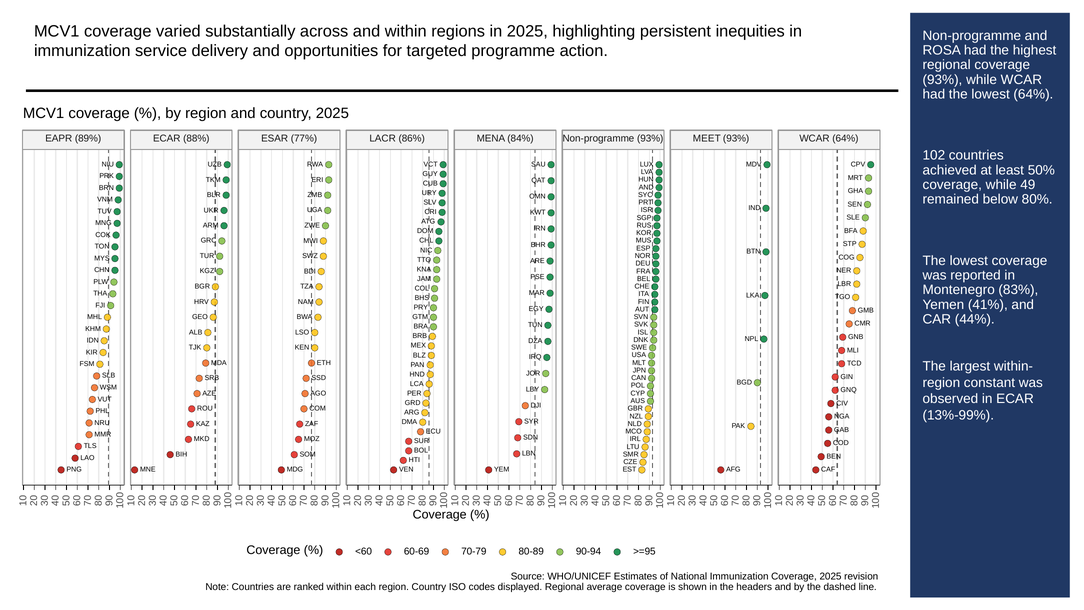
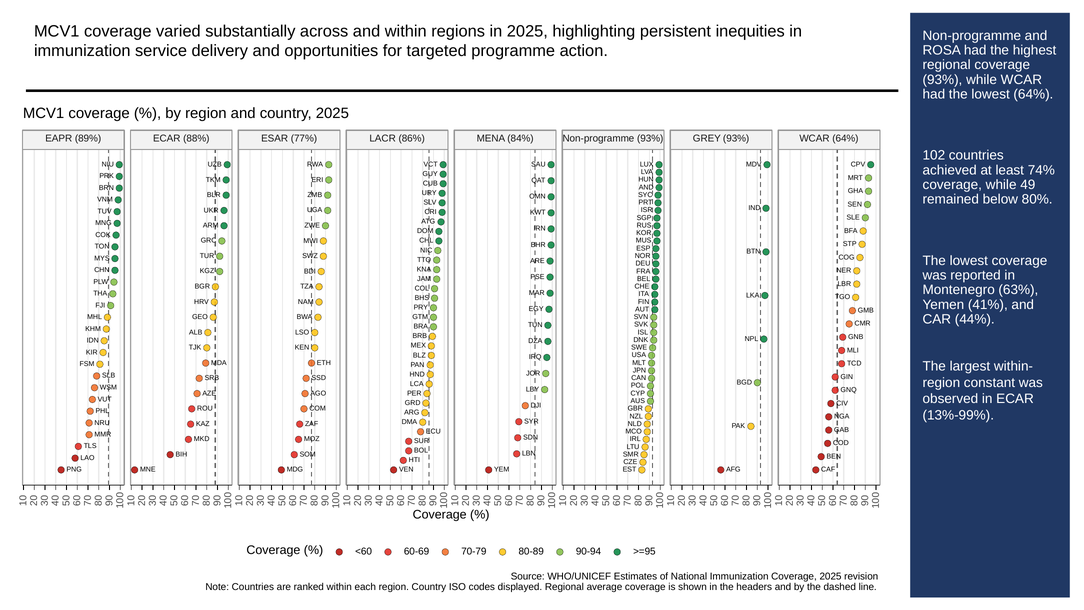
MEET: MEET -> GREY
50%: 50% -> 74%
83%: 83% -> 63%
